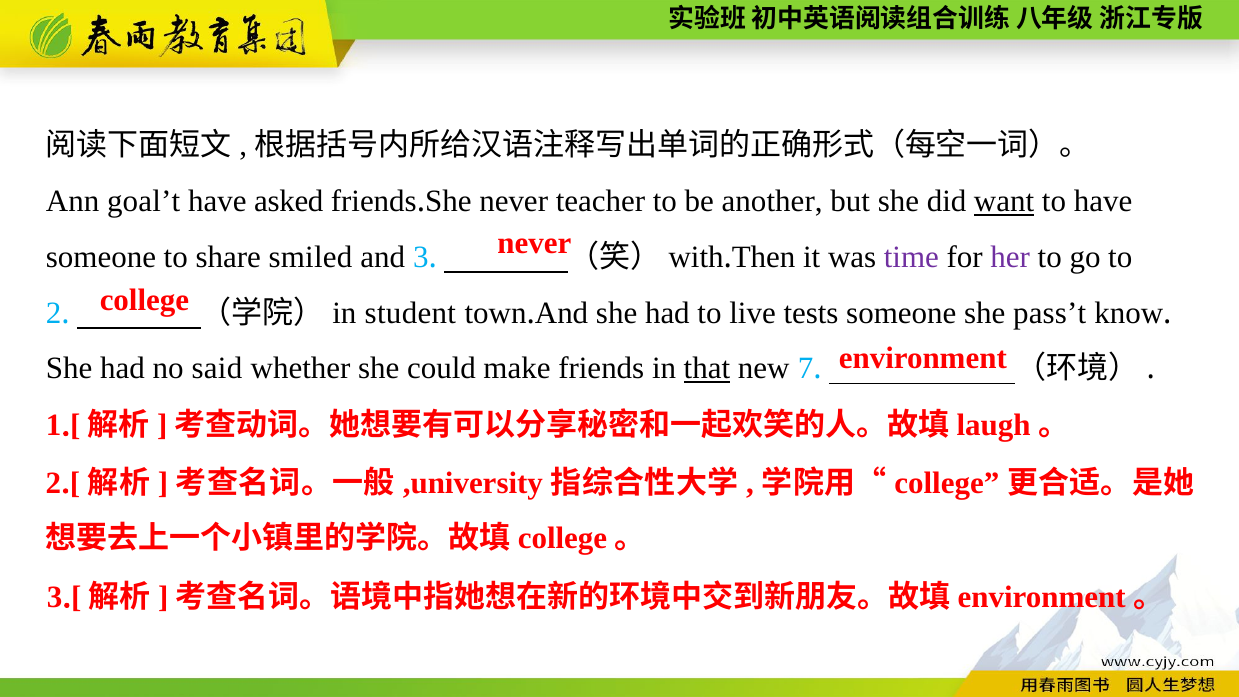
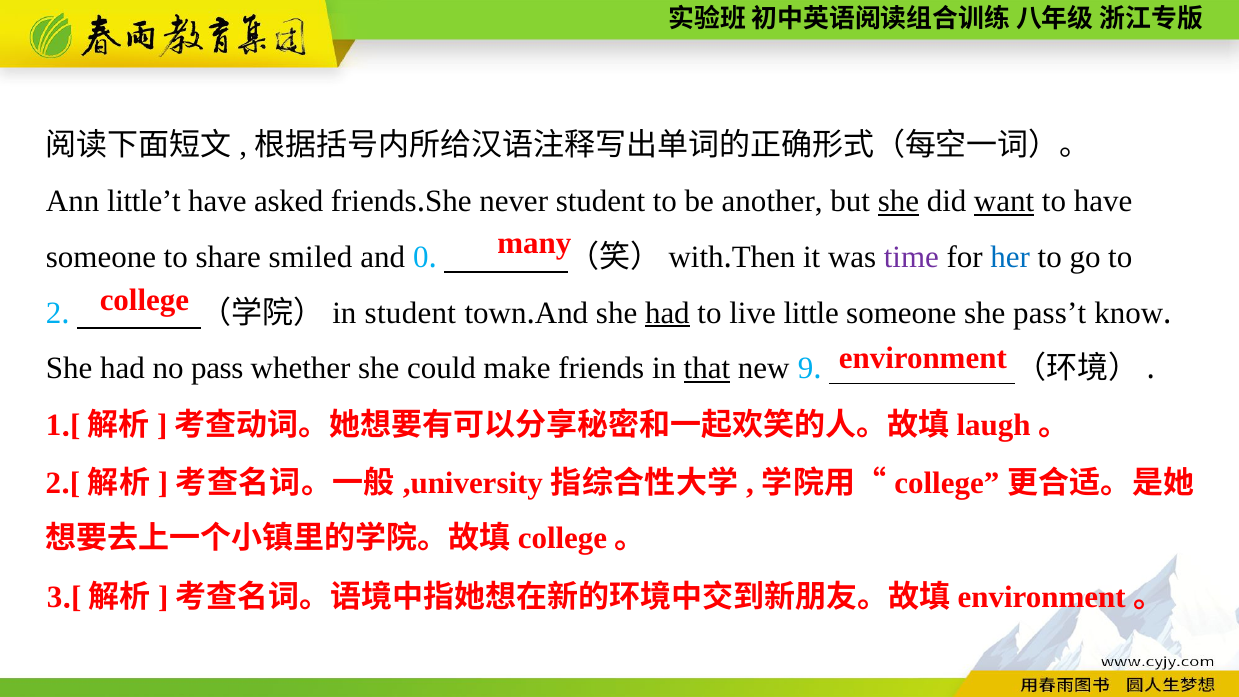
goal’t: goal’t -> little’t
never teacher: teacher -> student
she at (898, 201) underline: none -> present
never at (534, 243): never -> many
and 3: 3 -> 0
her colour: purple -> blue
had at (667, 313) underline: none -> present
tests: tests -> little
said: said -> pass
7: 7 -> 9
